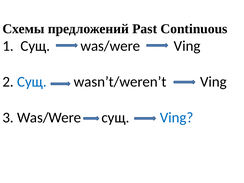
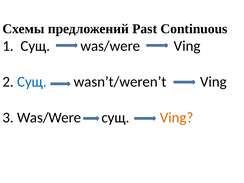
Ving at (177, 118) colour: blue -> orange
